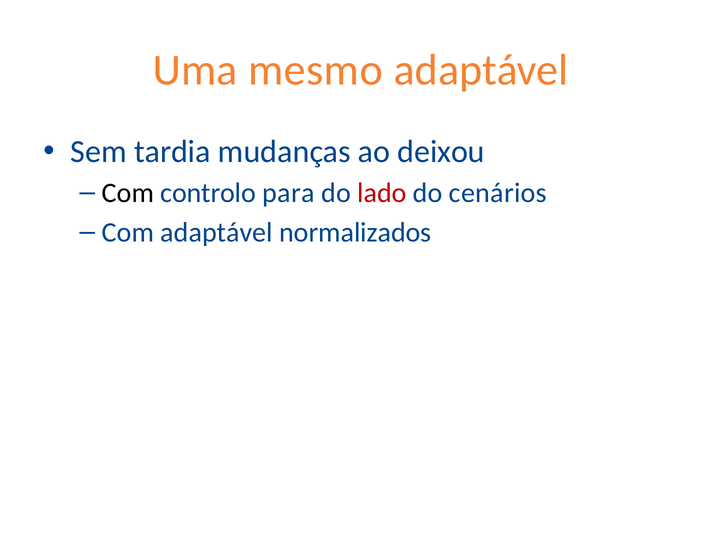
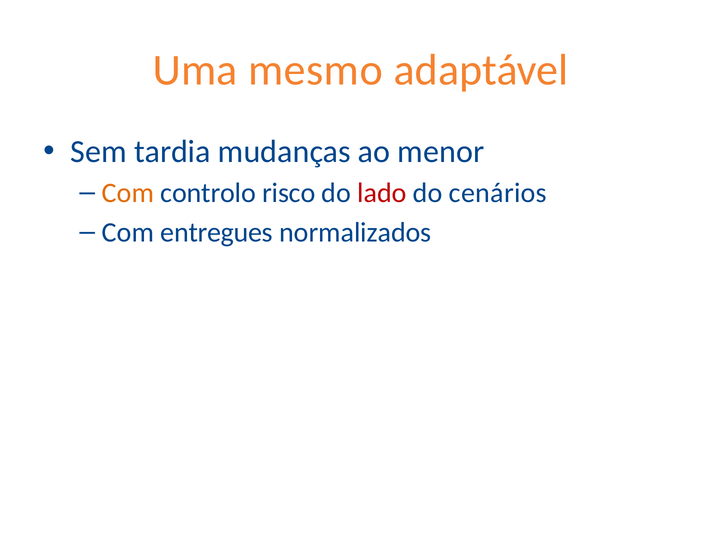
deixou: deixou -> menor
Com at (128, 193) colour: black -> orange
para: para -> risco
Com adaptável: adaptável -> entregues
